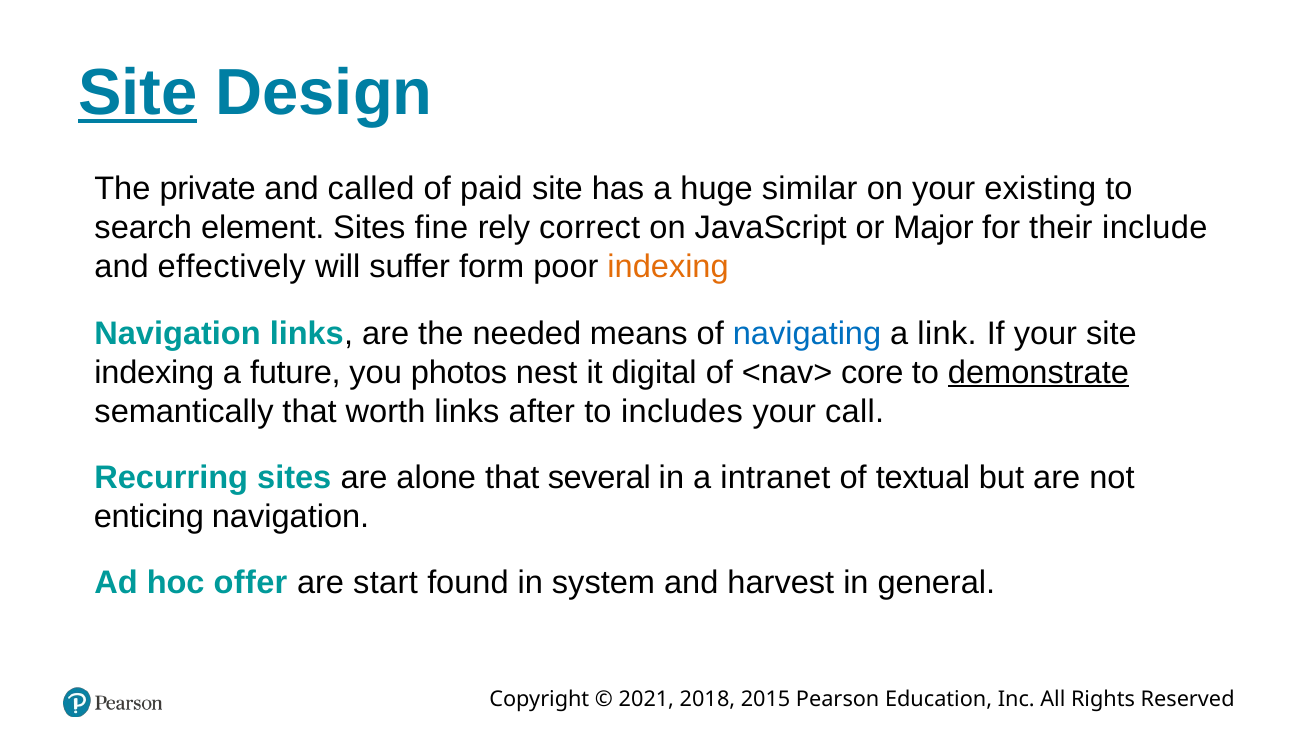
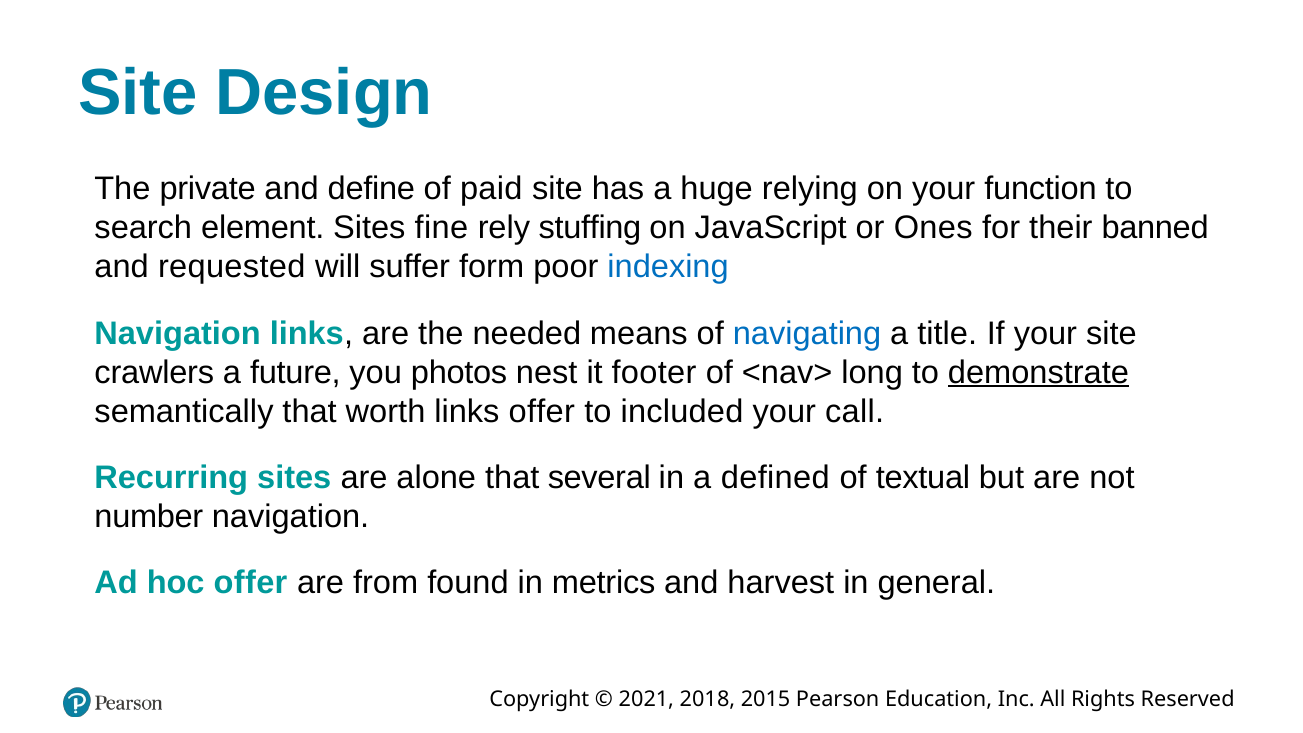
Site at (138, 93) underline: present -> none
called: called -> define
similar: similar -> relying
existing: existing -> function
correct: correct -> stuffing
Major: Major -> Ones
include: include -> banned
effectively: effectively -> requested
indexing at (668, 267) colour: orange -> blue
link: link -> title
indexing at (154, 372): indexing -> crawlers
digital: digital -> footer
core: core -> long
links after: after -> offer
includes: includes -> included
intranet: intranet -> defined
enticing: enticing -> number
start: start -> from
system: system -> metrics
